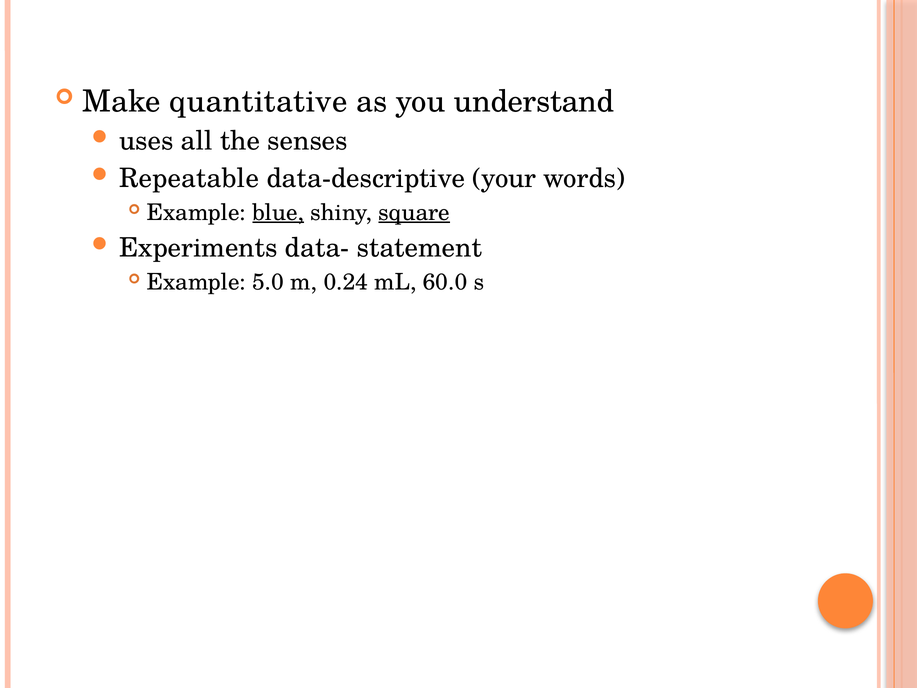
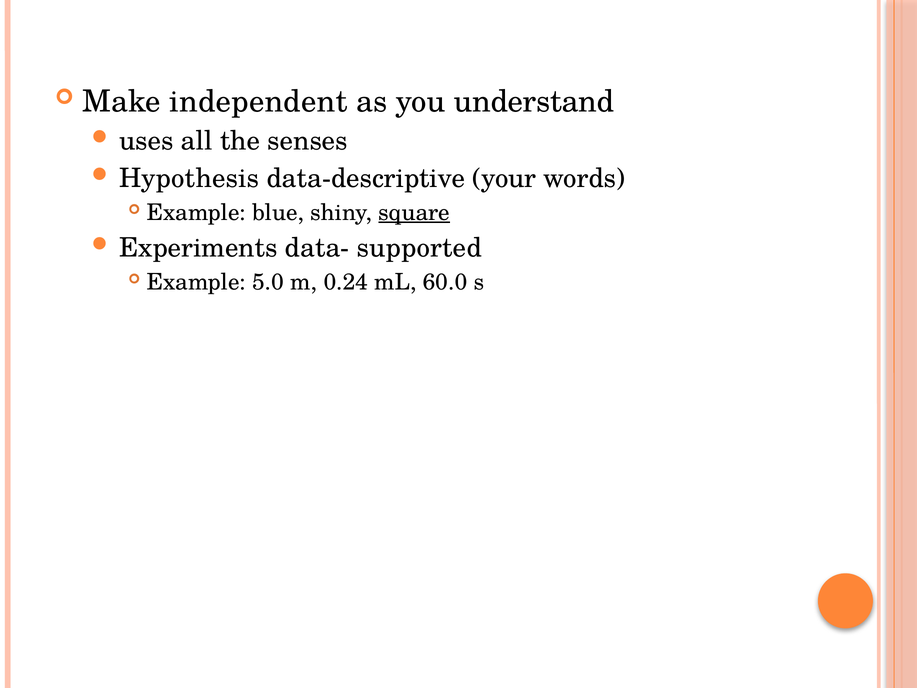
quantitative: quantitative -> independent
Repeatable: Repeatable -> Hypothesis
blue underline: present -> none
statement: statement -> supported
